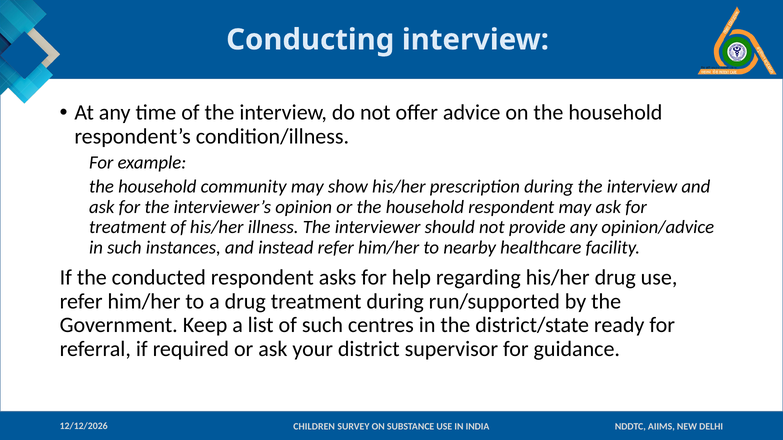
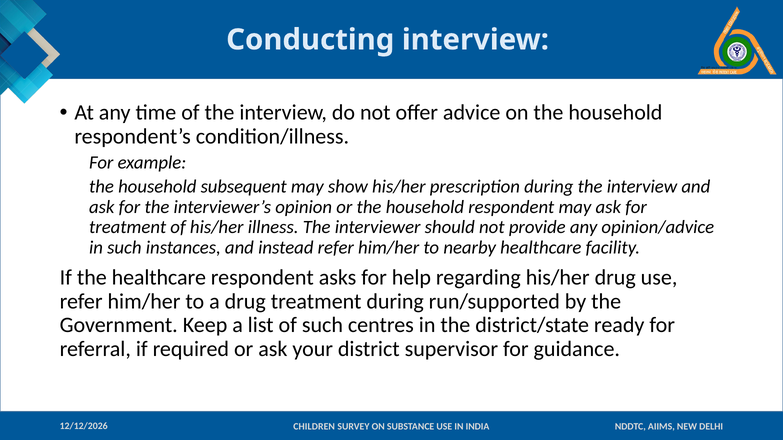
community: community -> subsequent
the conducted: conducted -> healthcare
